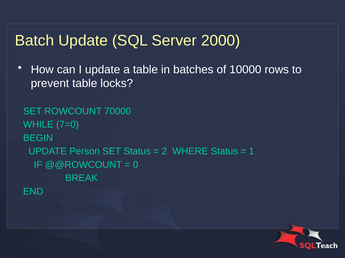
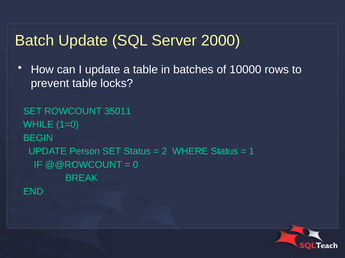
70000: 70000 -> 35011
7=0: 7=0 -> 1=0
